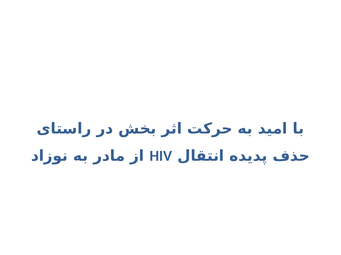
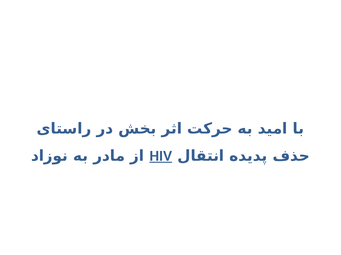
HIV underline: none -> present
